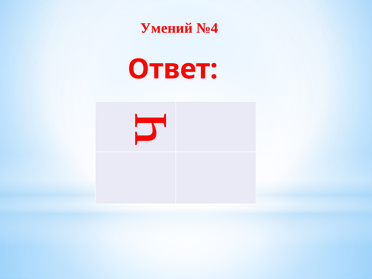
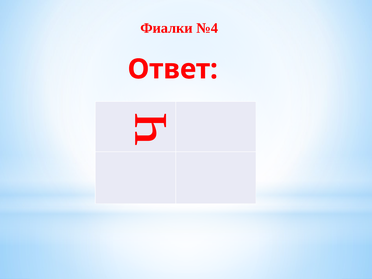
Умений: Умений -> Фиалки
